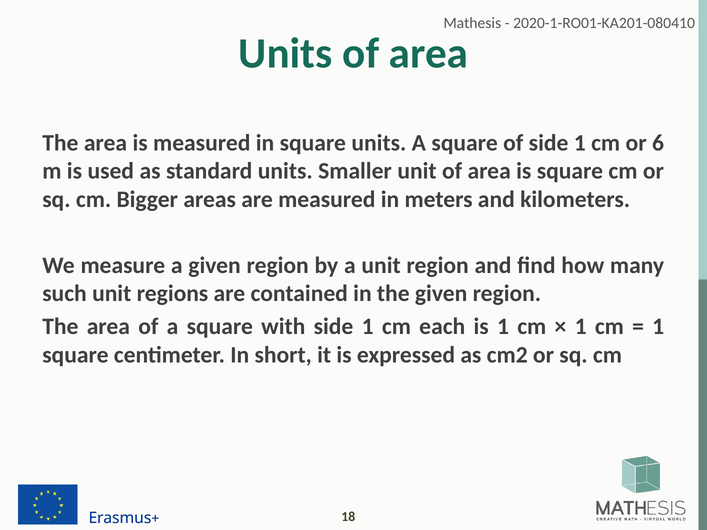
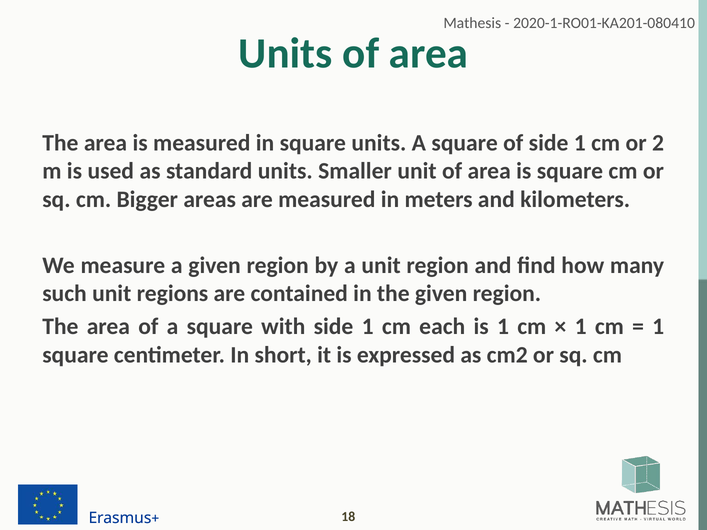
6: 6 -> 2
